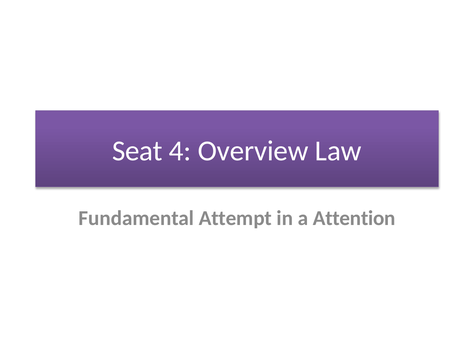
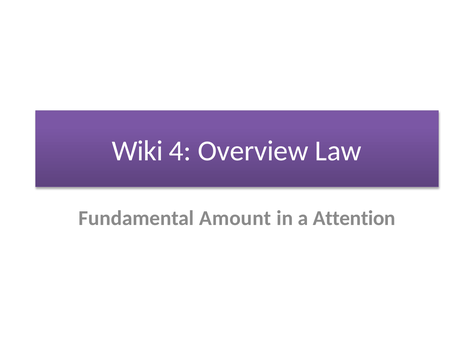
Seat: Seat -> Wiki
Attempt: Attempt -> Amount
